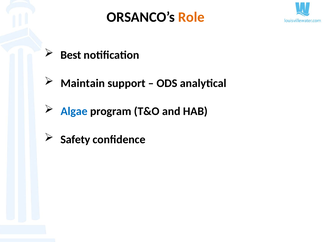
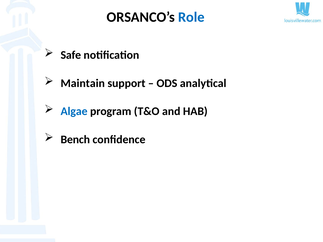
Role colour: orange -> blue
Best: Best -> Safe
Safety: Safety -> Bench
